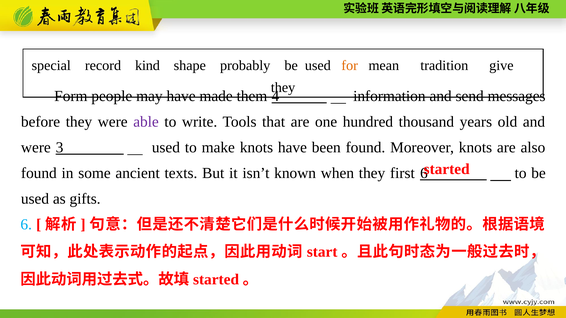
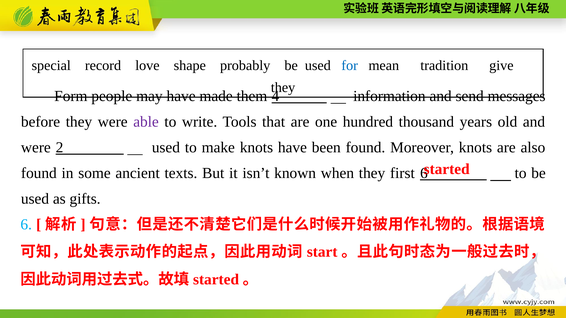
kind: kind -> love
for colour: orange -> blue
3: 3 -> 2
